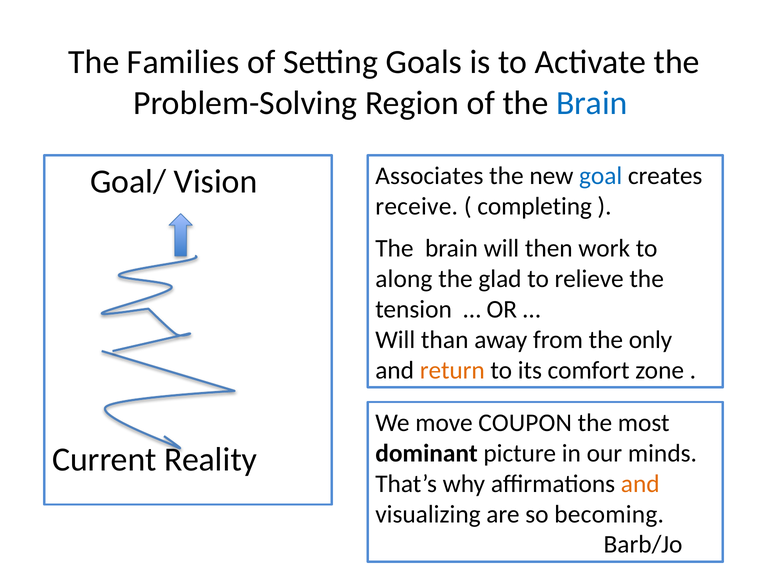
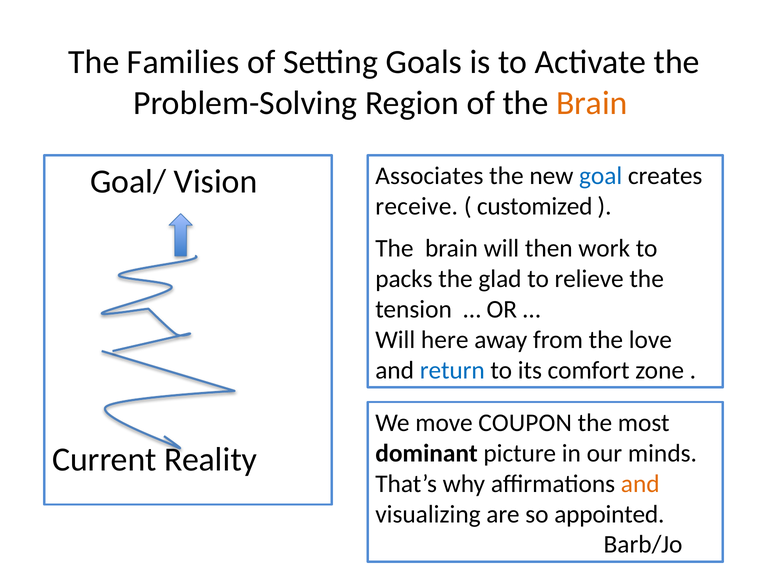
Brain at (592, 103) colour: blue -> orange
completing: completing -> customized
along: along -> packs
than: than -> here
only: only -> love
return colour: orange -> blue
becoming: becoming -> appointed
